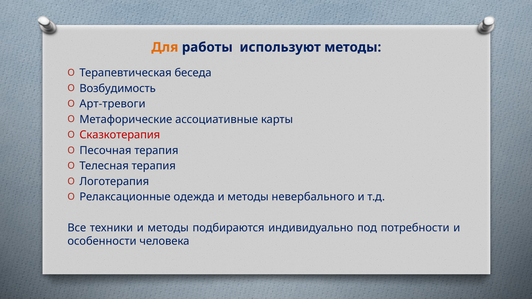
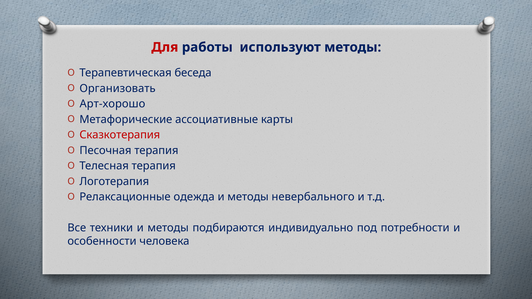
Для colour: orange -> red
Возбудимость: Возбудимость -> Организовать
Арт-тревоги: Арт-тревоги -> Арт-хорошо
